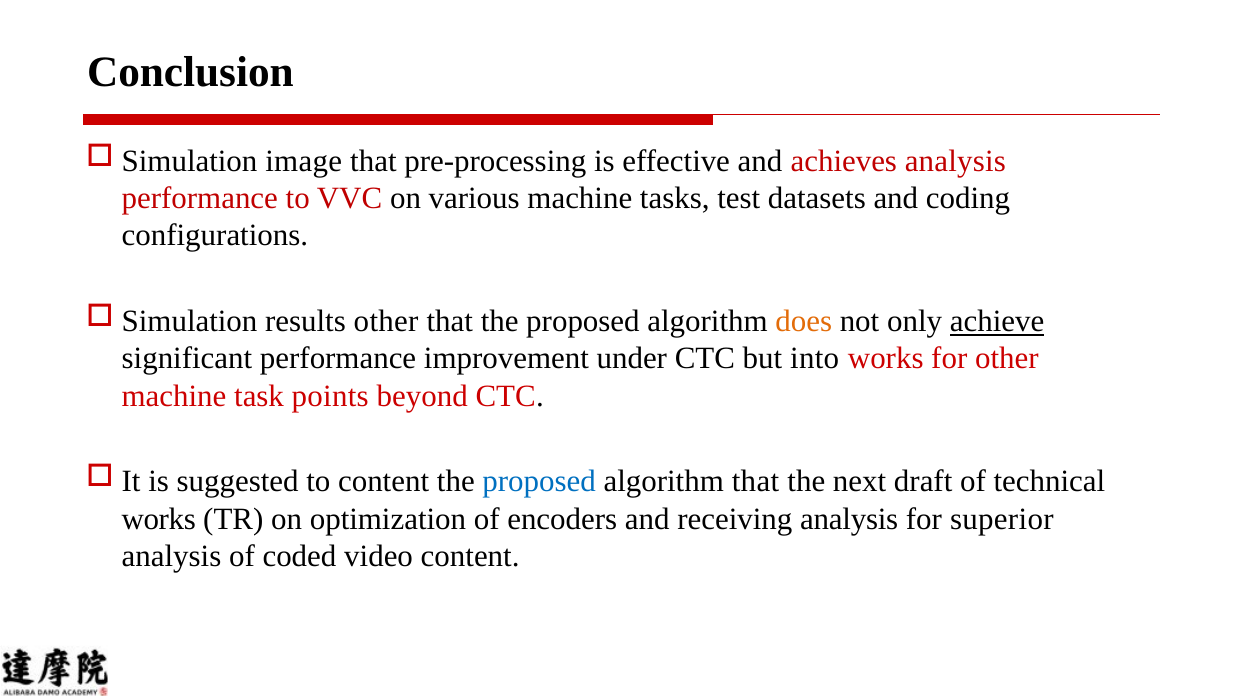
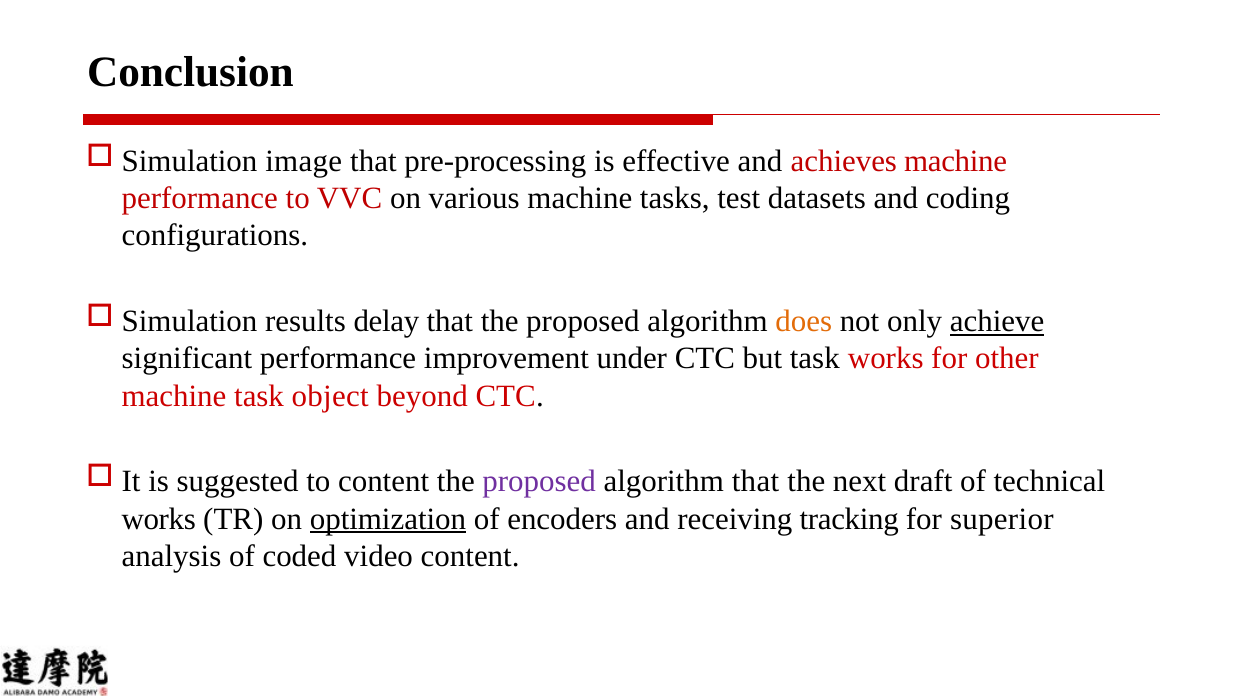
achieves analysis: analysis -> machine
results other: other -> delay
but into: into -> task
points: points -> object
proposed at (539, 482) colour: blue -> purple
optimization underline: none -> present
receiving analysis: analysis -> tracking
